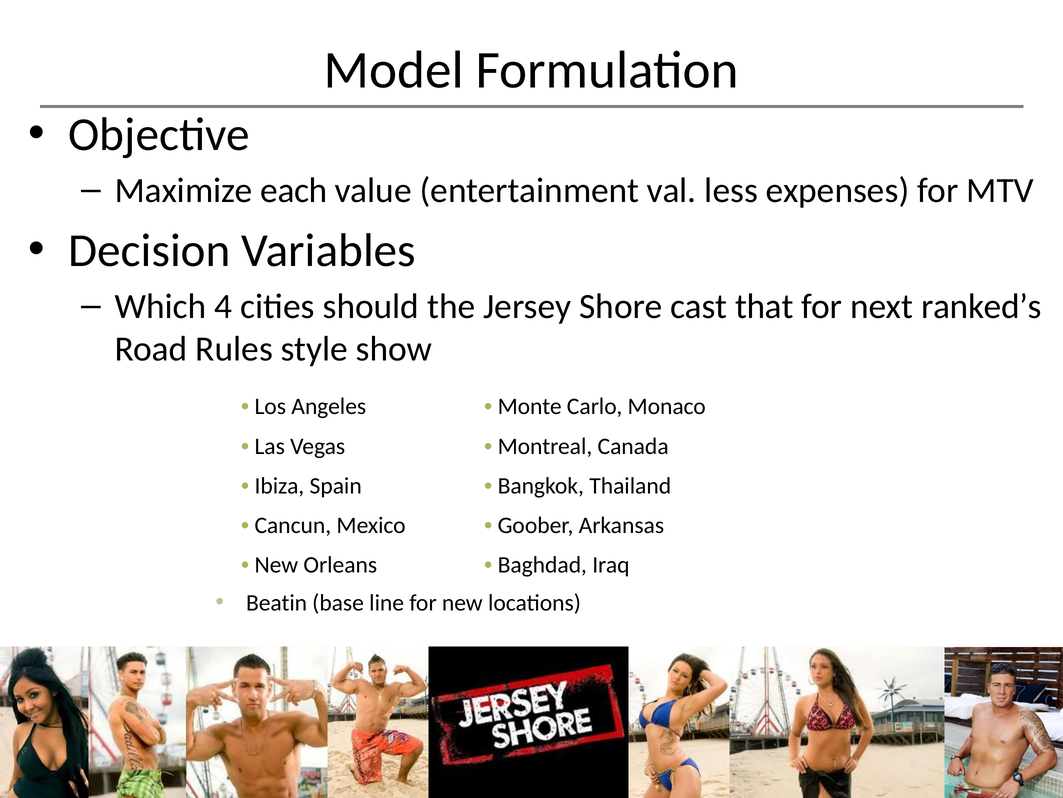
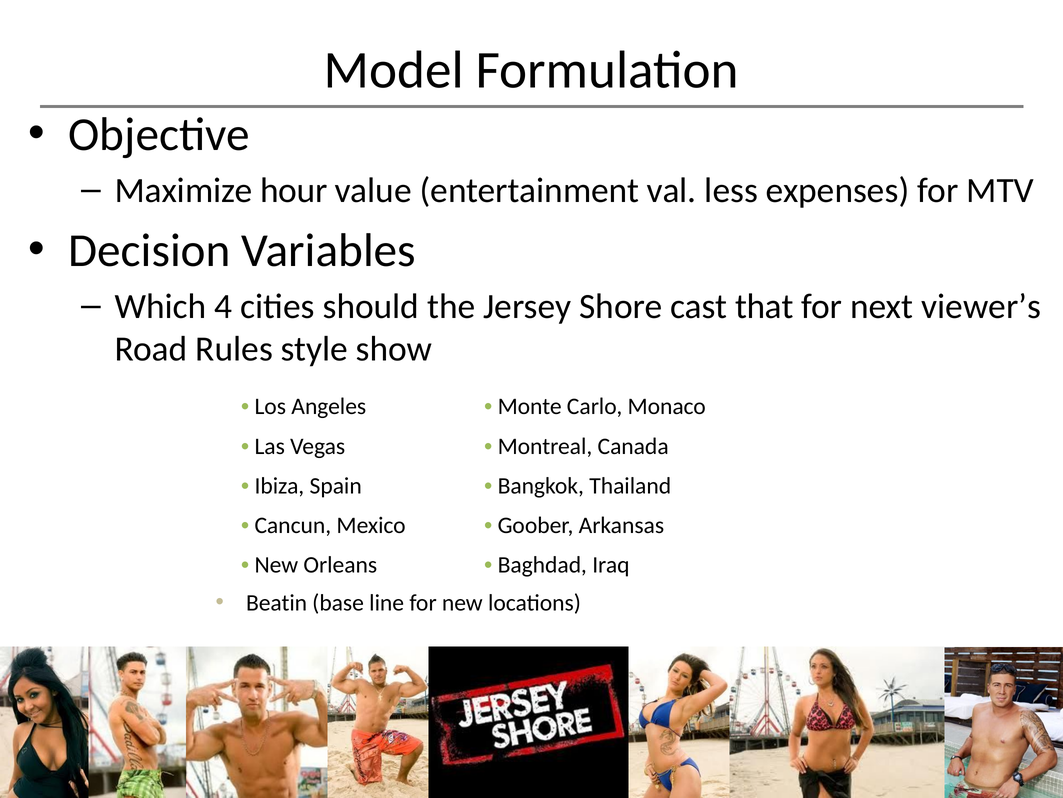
each: each -> hour
ranked’s: ranked’s -> viewer’s
